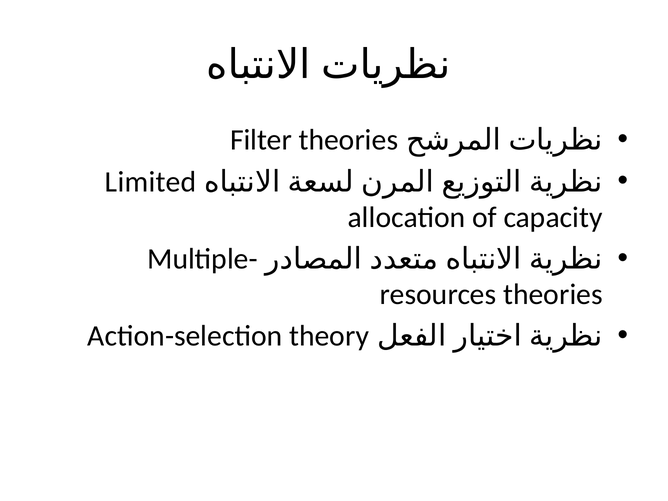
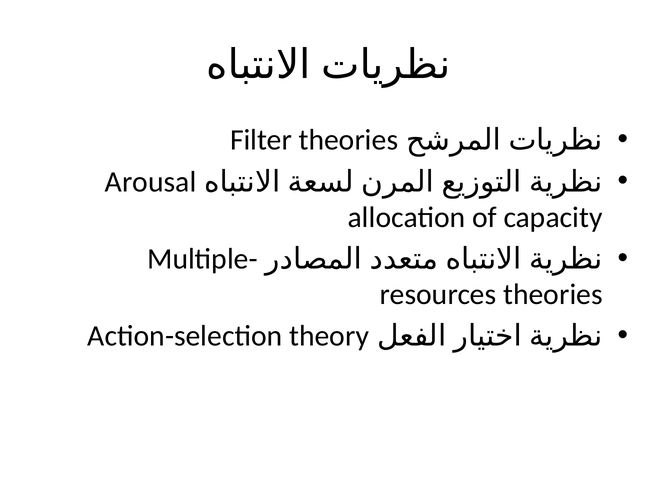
Limited: Limited -> Arousal
